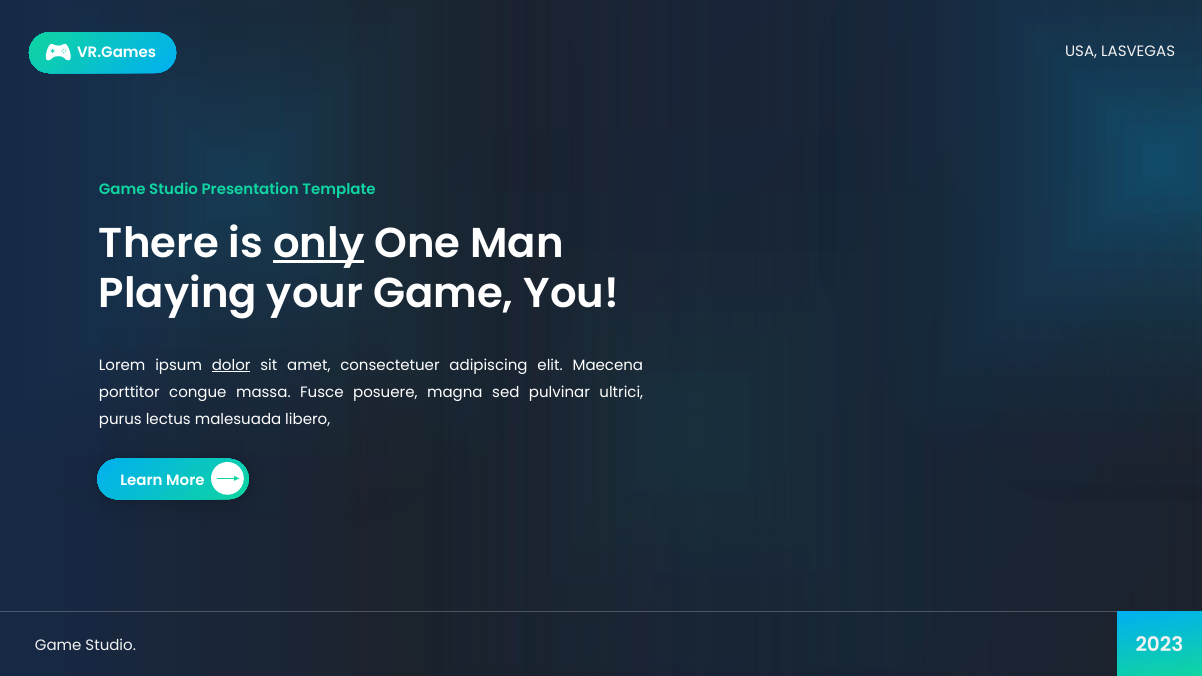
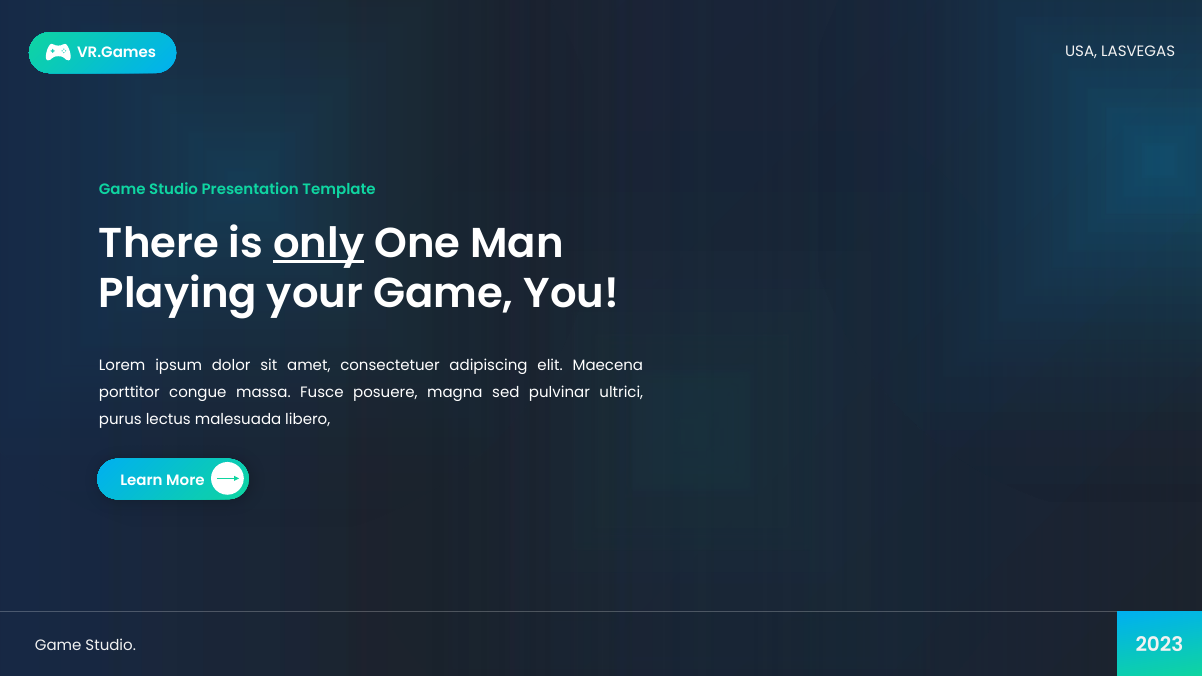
dolor underline: present -> none
